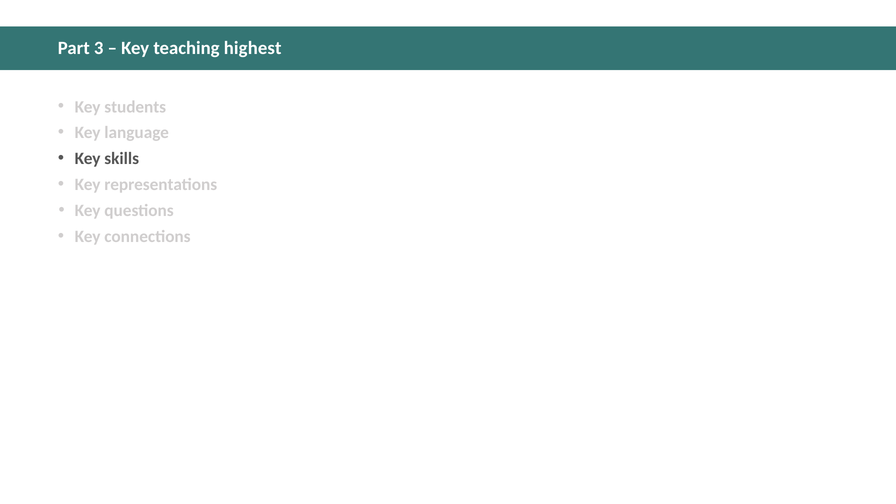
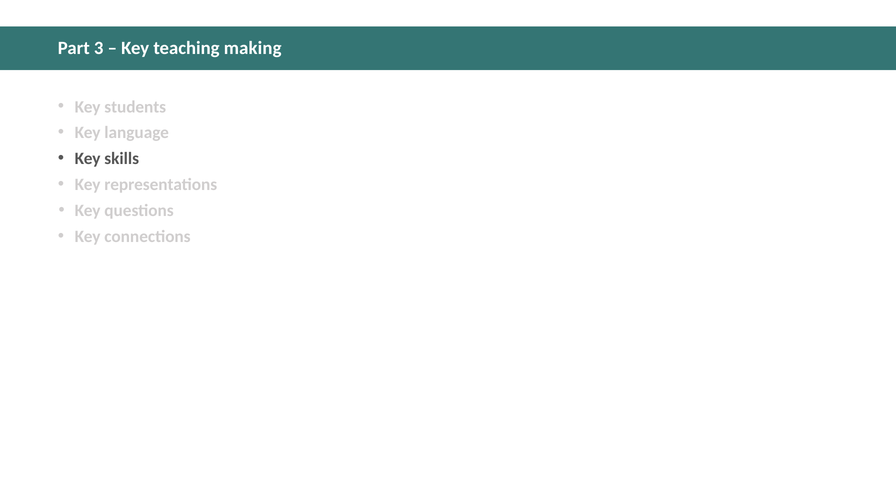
highest: highest -> making
